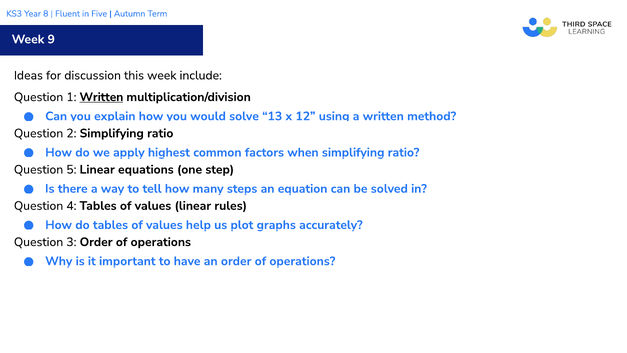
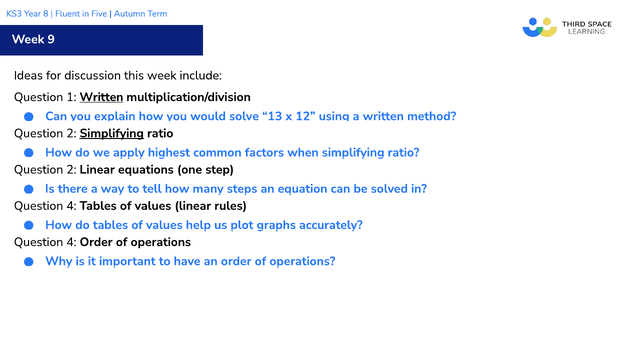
Simplifying at (112, 133) underline: none -> present
5 at (71, 169): 5 -> 2
3 at (71, 242): 3 -> 4
